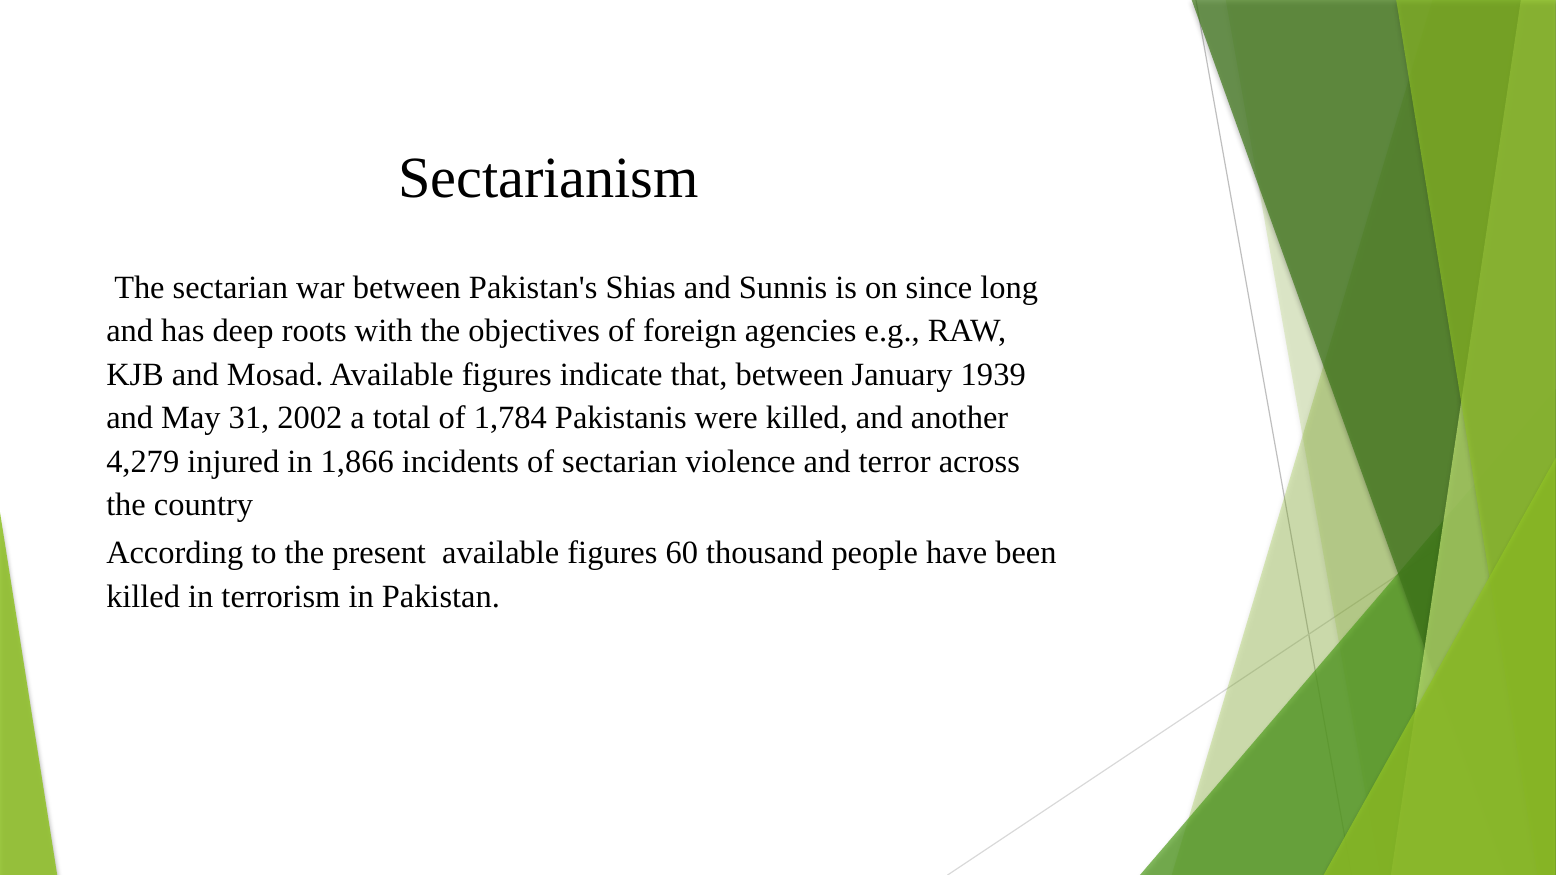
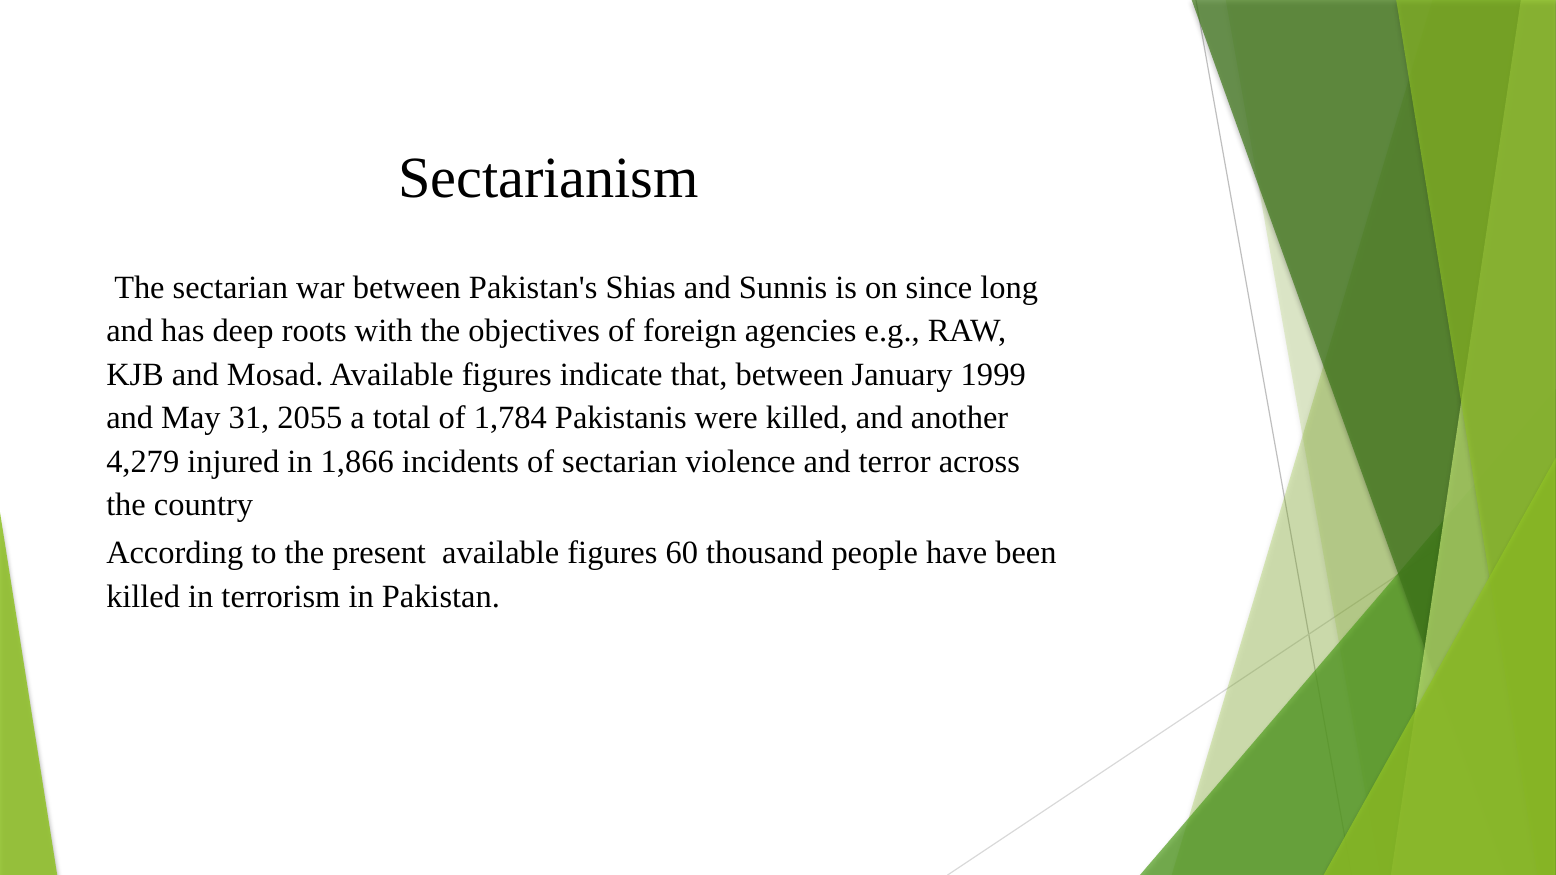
1939: 1939 -> 1999
2002: 2002 -> 2055
